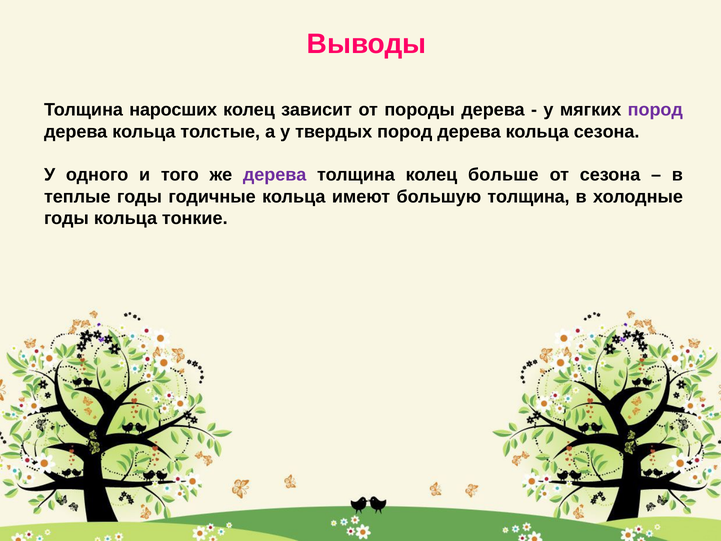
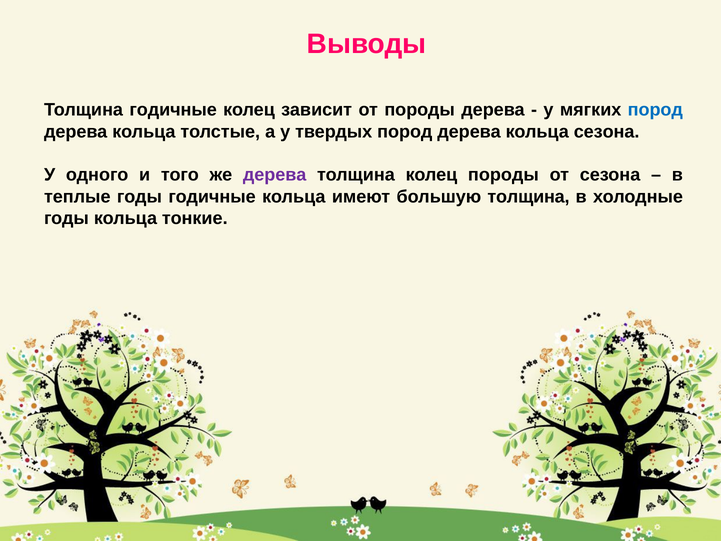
Толщина наросших: наросших -> годичные
пород at (655, 110) colour: purple -> blue
колец больше: больше -> породы
